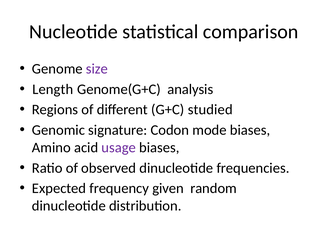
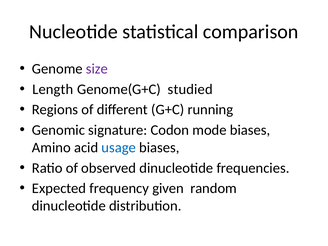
analysis: analysis -> studied
studied: studied -> running
usage colour: purple -> blue
